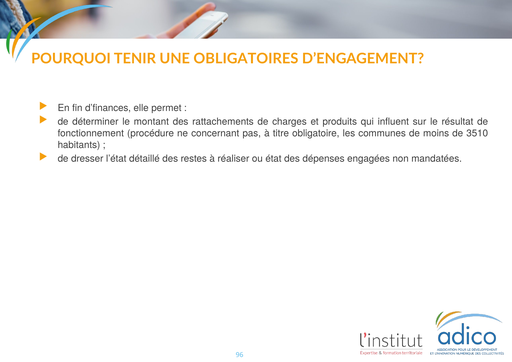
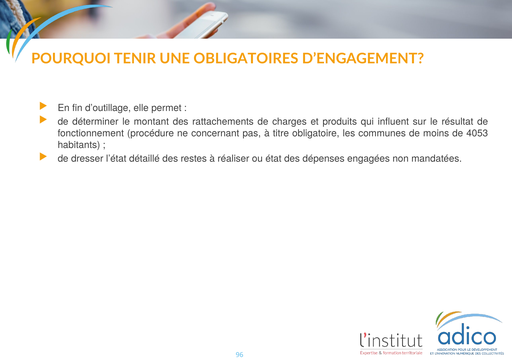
d’finances: d’finances -> d’outillage
3510: 3510 -> 4053
